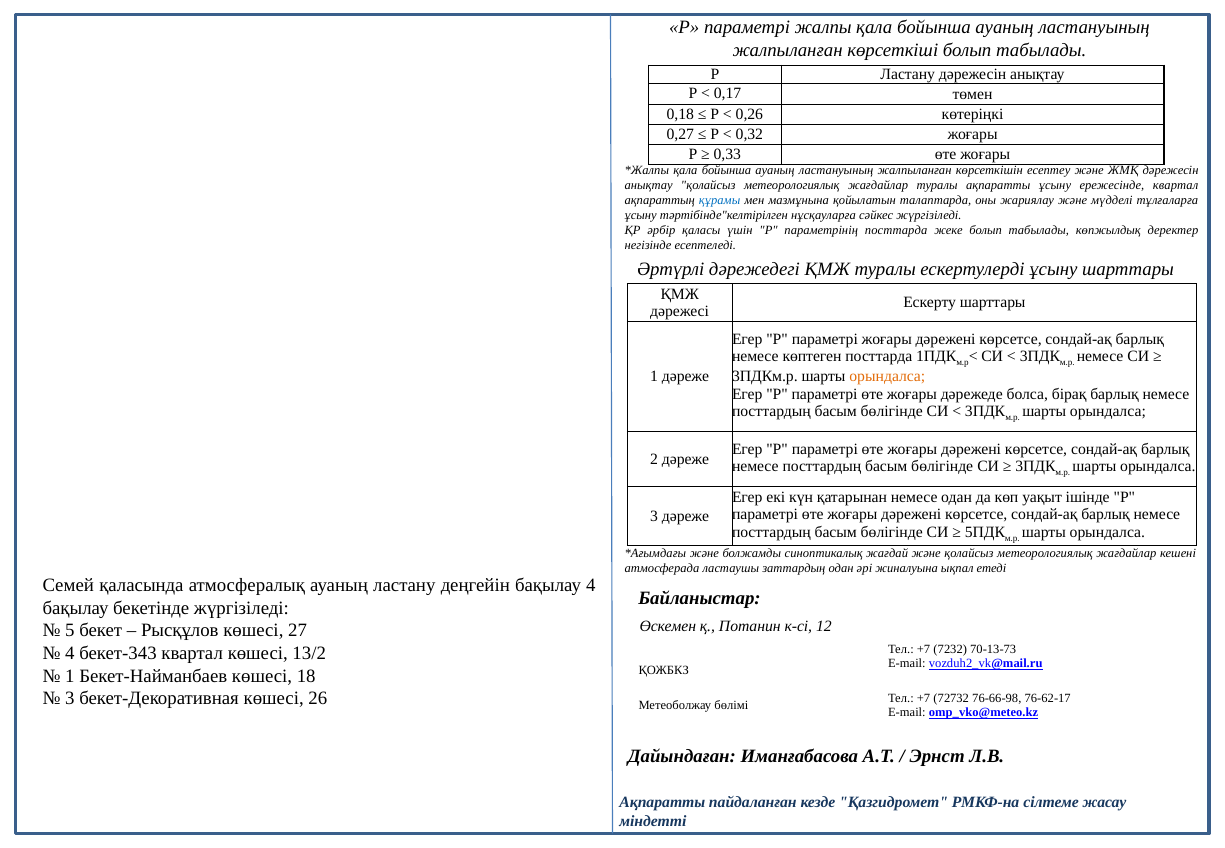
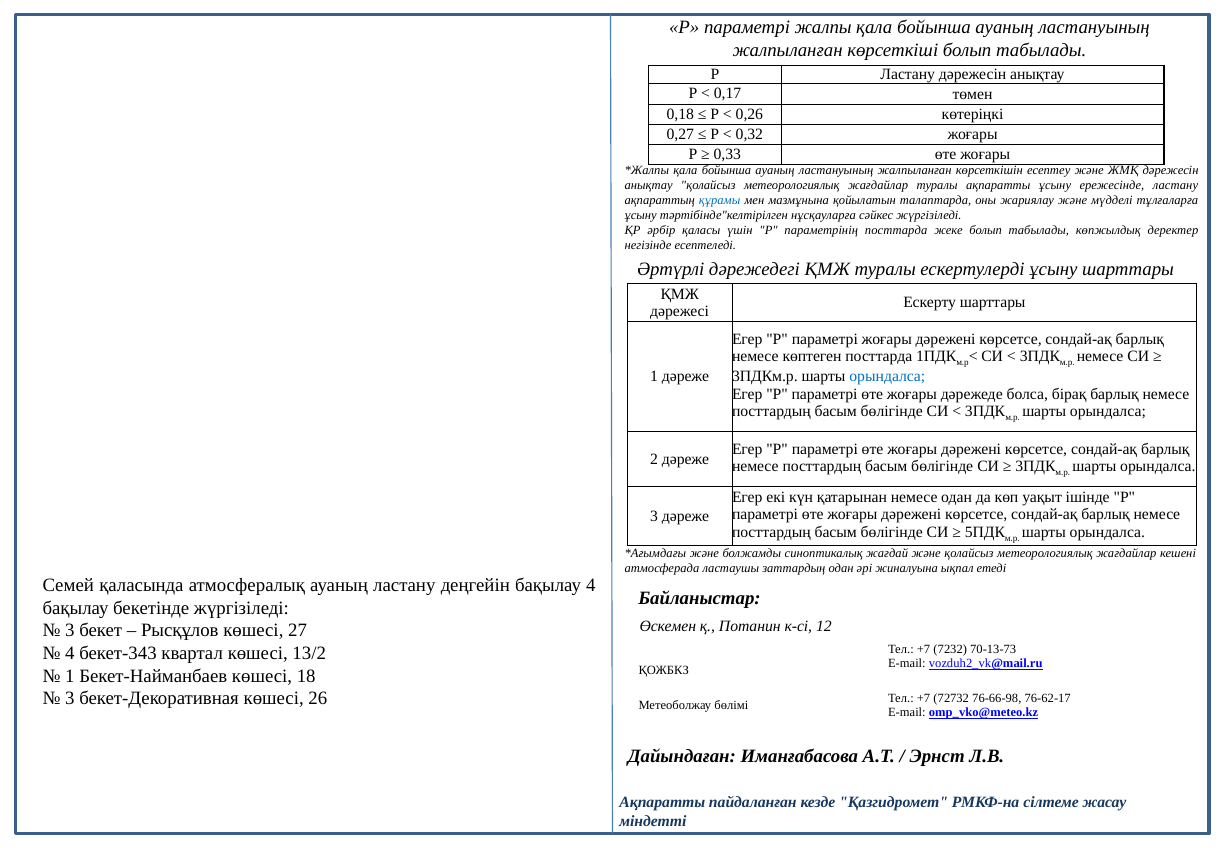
ережесінде квартал: квартал -> ластану
орындалса at (887, 377) colour: orange -> blue
5 at (70, 631): 5 -> 3
